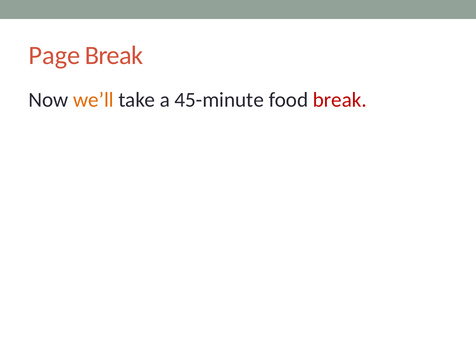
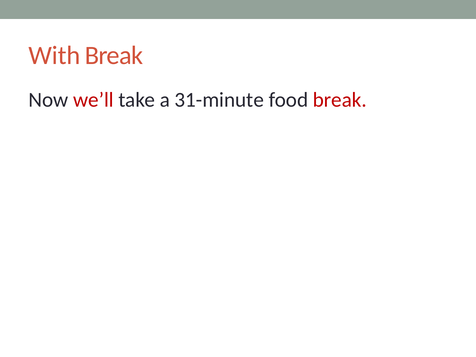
Page: Page -> With
we’ll colour: orange -> red
45-minute: 45-minute -> 31-minute
